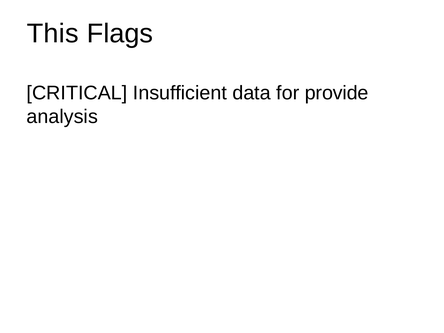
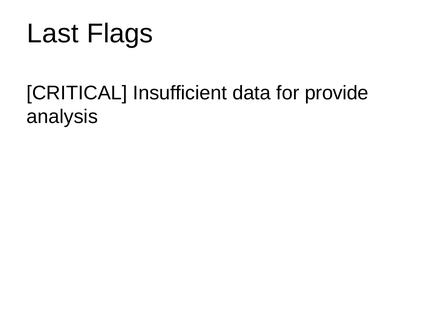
This: This -> Last
